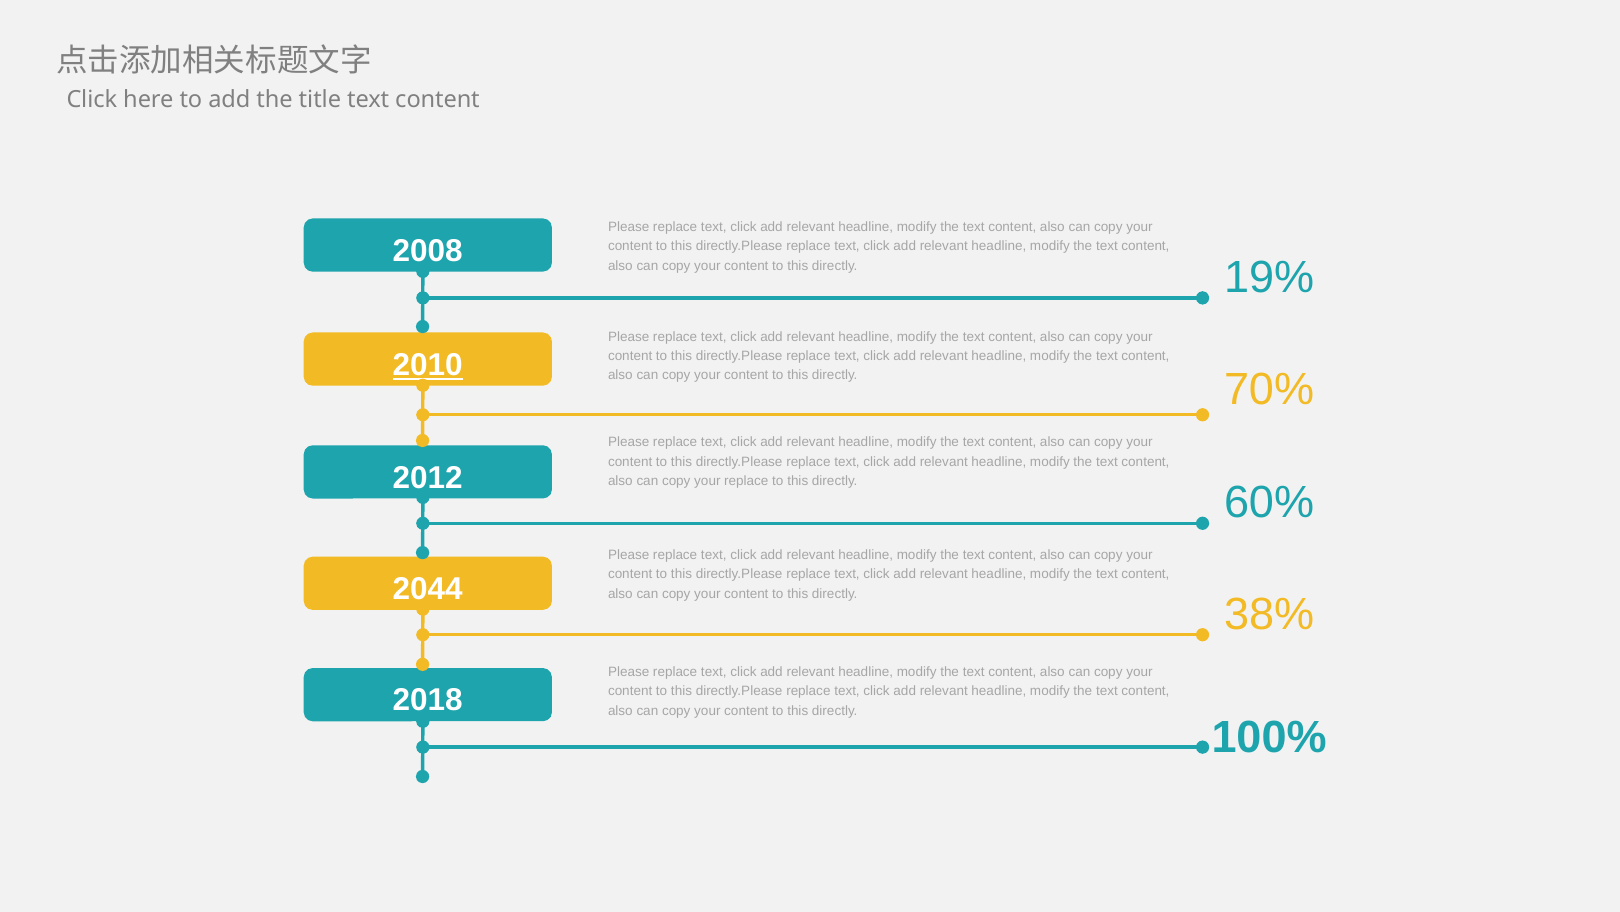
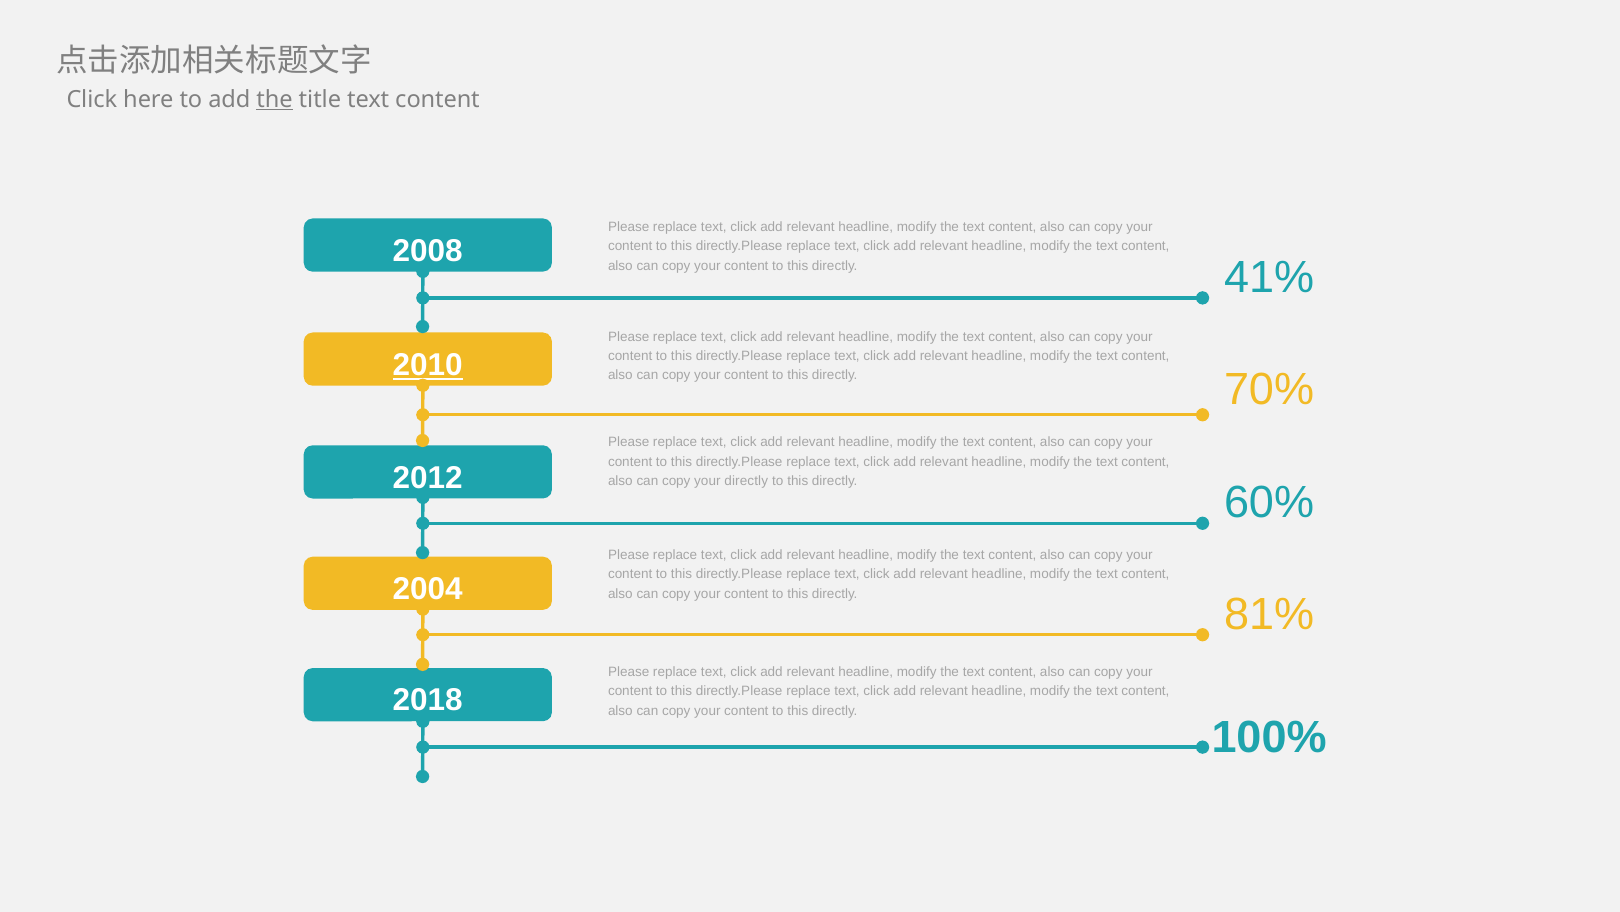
the at (275, 99) underline: none -> present
19%: 19% -> 41%
your replace: replace -> directly
2044: 2044 -> 2004
38%: 38% -> 81%
